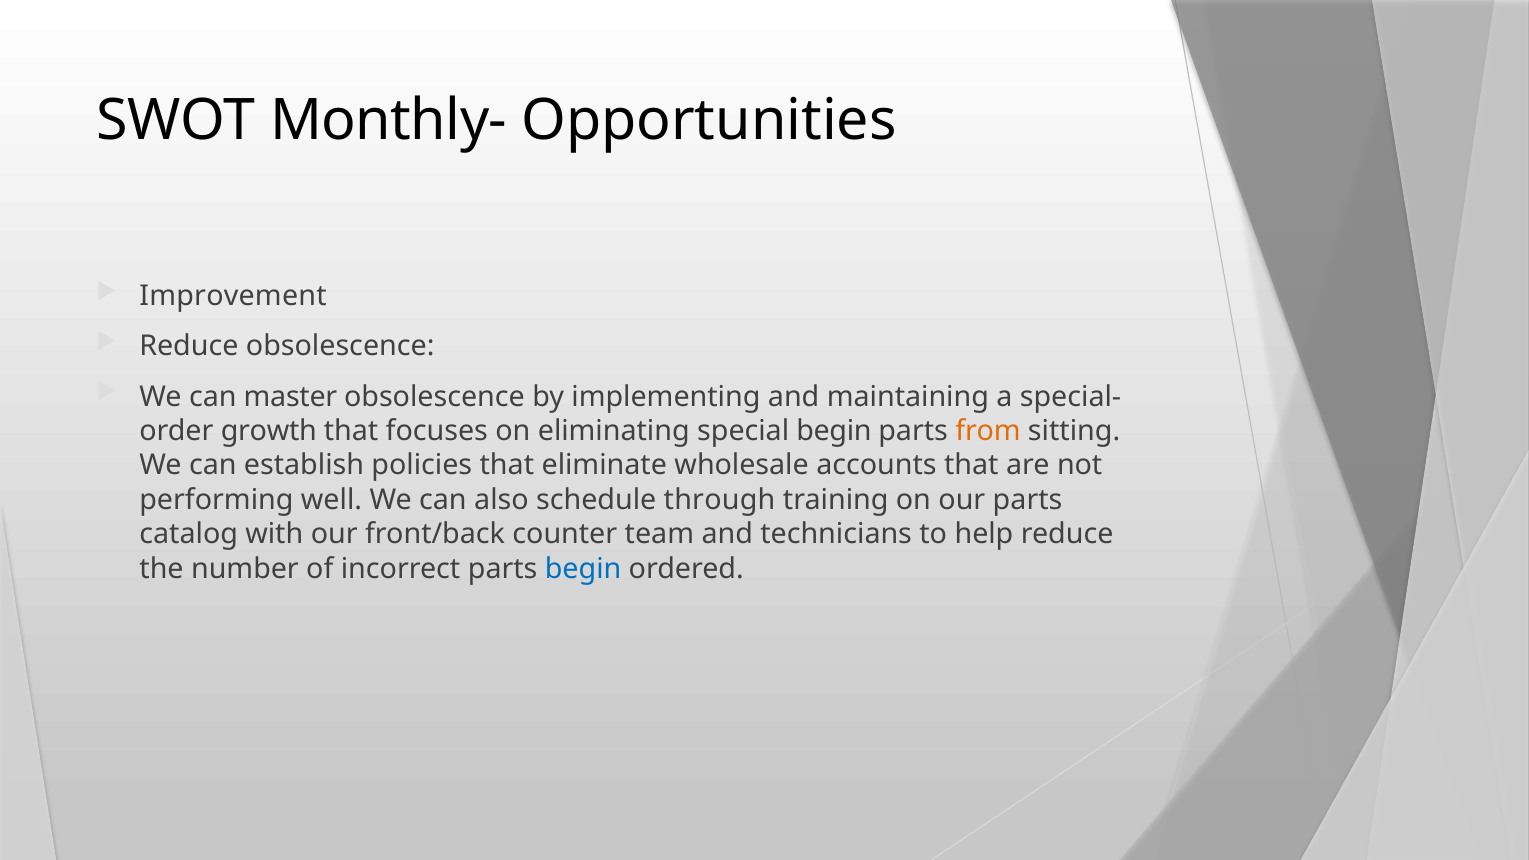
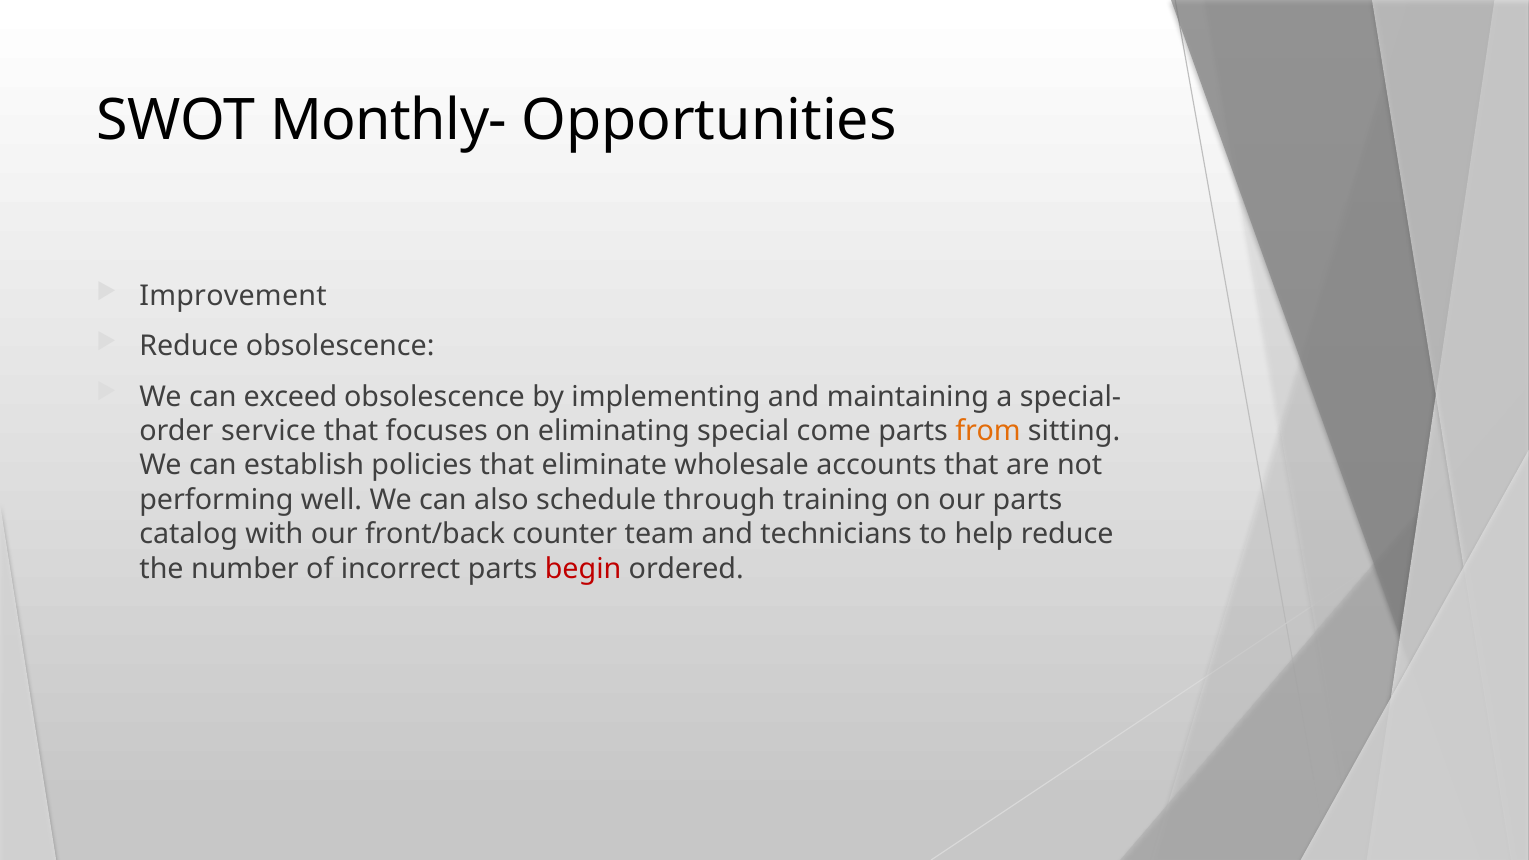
master: master -> exceed
growth: growth -> service
special begin: begin -> come
begin at (583, 569) colour: blue -> red
